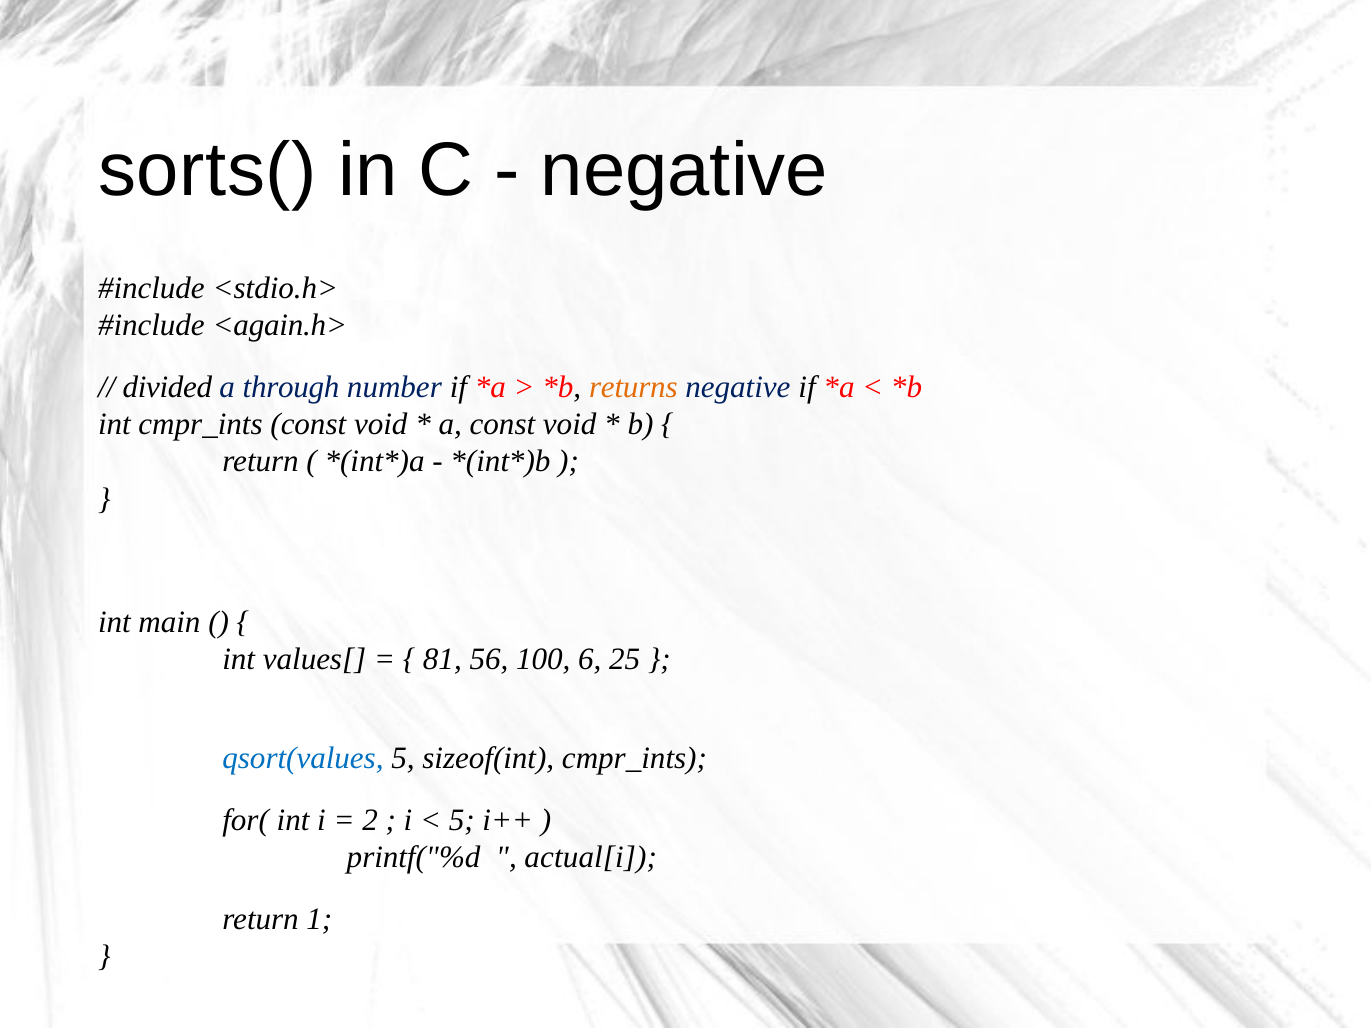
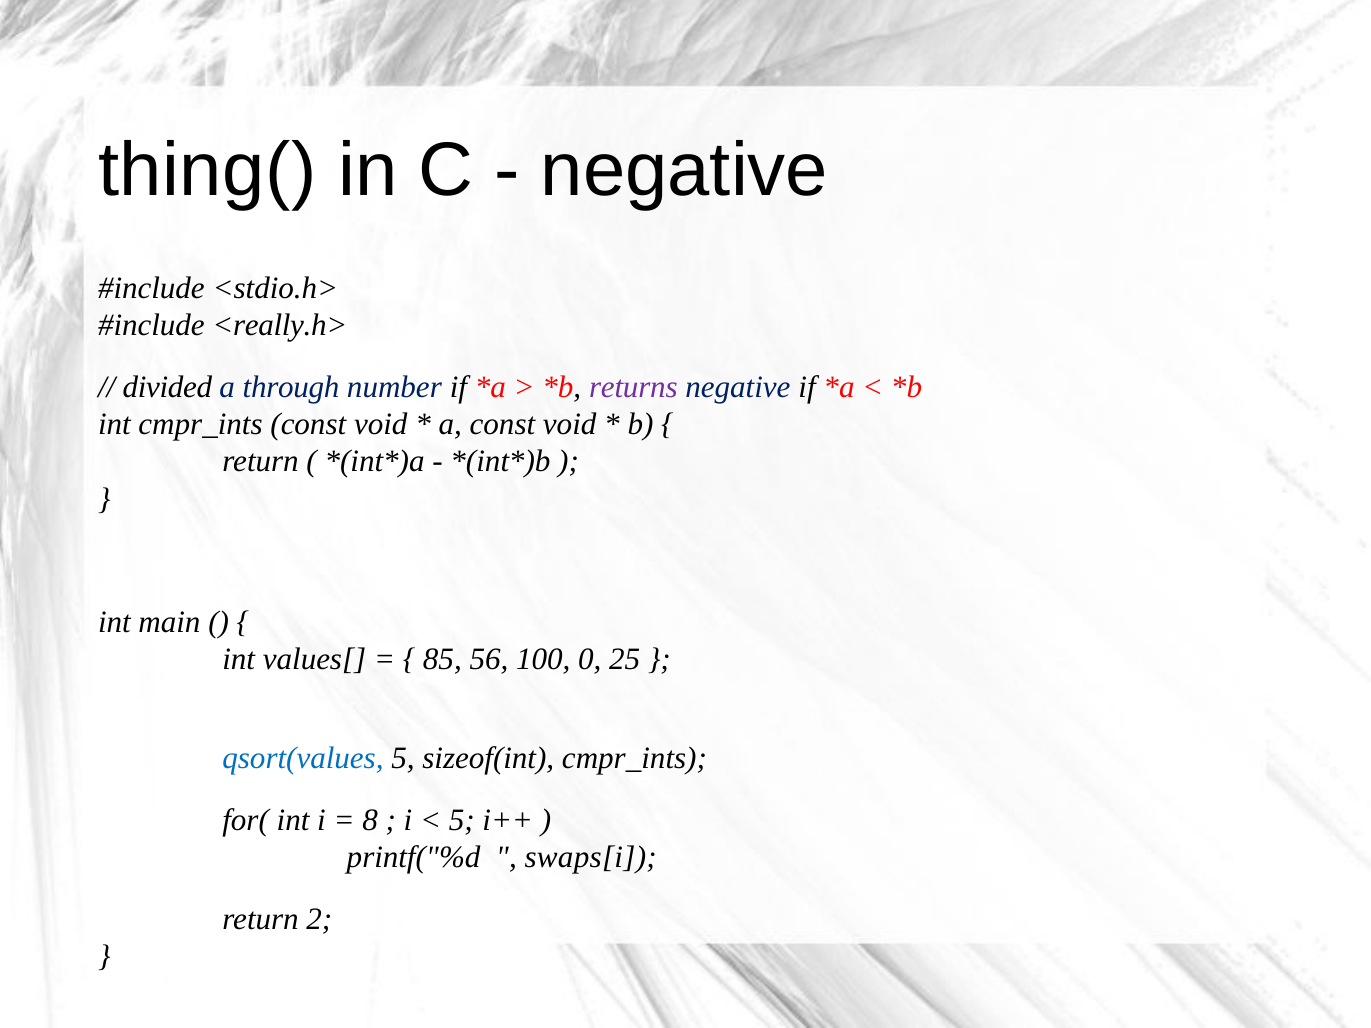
sorts(: sorts( -> thing(
<again.h>: <again.h> -> <really.h>
returns colour: orange -> purple
81: 81 -> 85
6: 6 -> 0
2: 2 -> 8
actual[i: actual[i -> swaps[i
1: 1 -> 2
